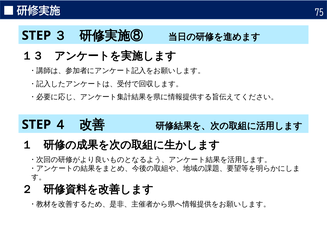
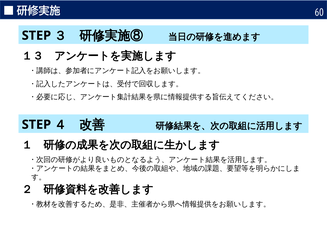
75: 75 -> 60
